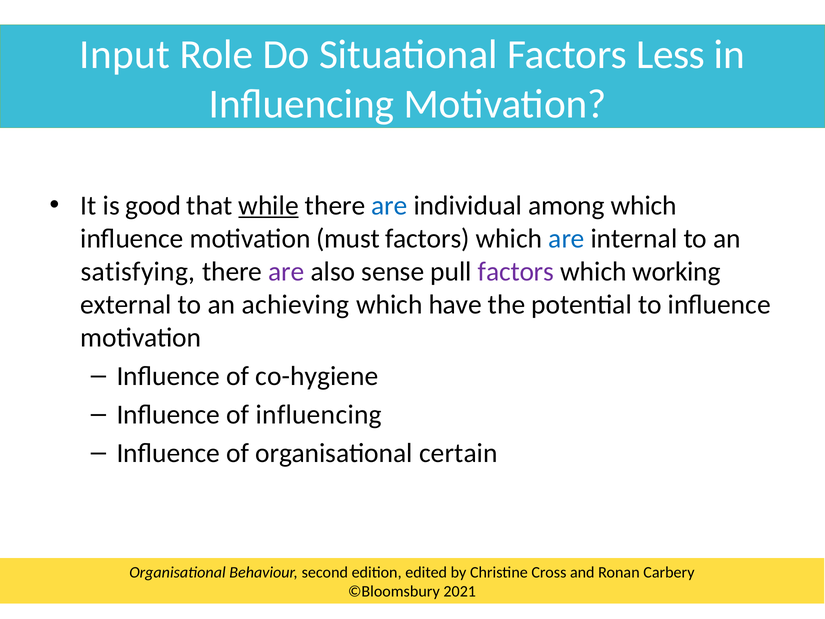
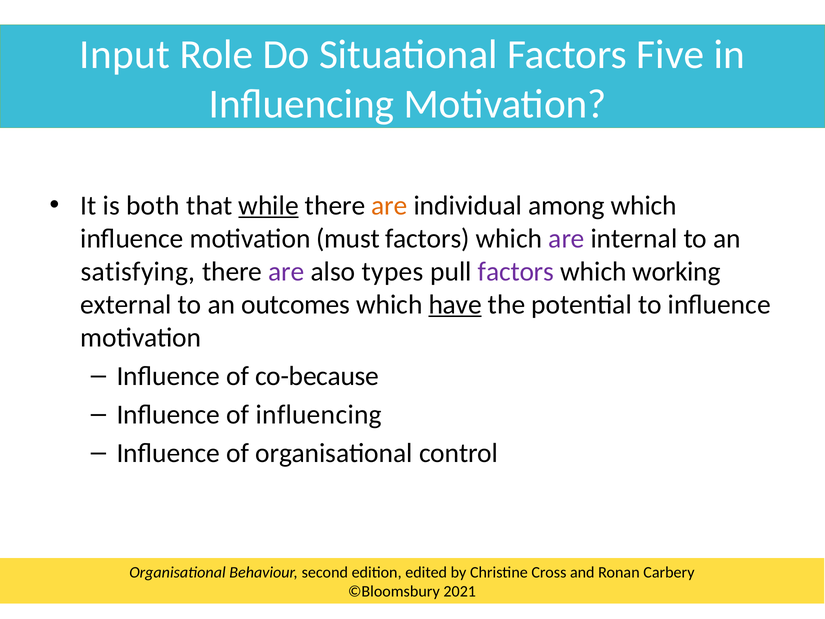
Less: Less -> Five
good: good -> both
are at (389, 205) colour: blue -> orange
are at (567, 238) colour: blue -> purple
sense: sense -> types
achieving: achieving -> outcomes
have underline: none -> present
co-hygiene: co-hygiene -> co-because
certain: certain -> control
